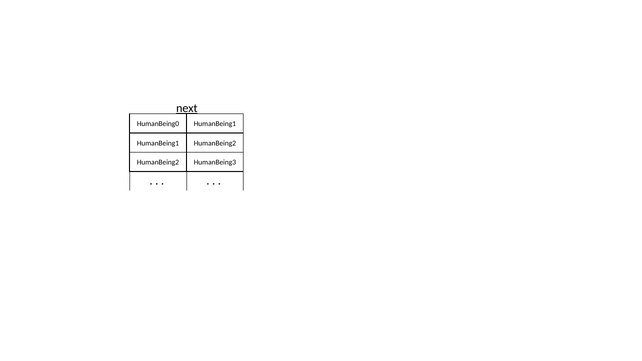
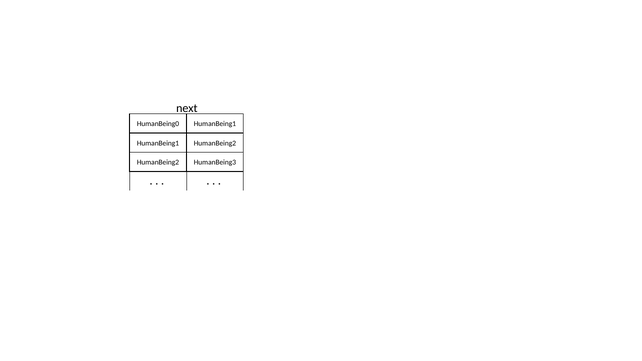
next underline: present -> none
